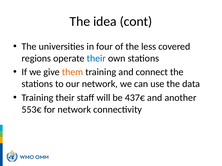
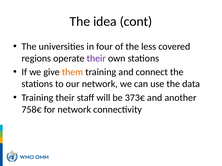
their at (96, 58) colour: blue -> purple
437€: 437€ -> 373€
553€: 553€ -> 758€
